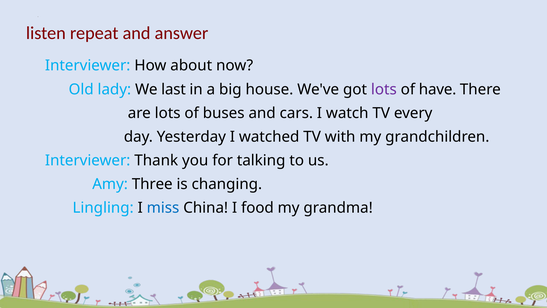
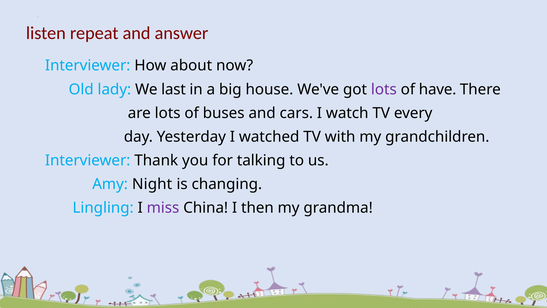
Three: Three -> Night
miss colour: blue -> purple
food: food -> then
